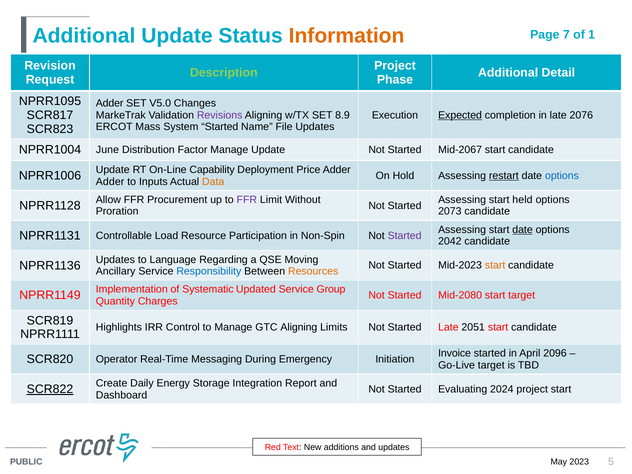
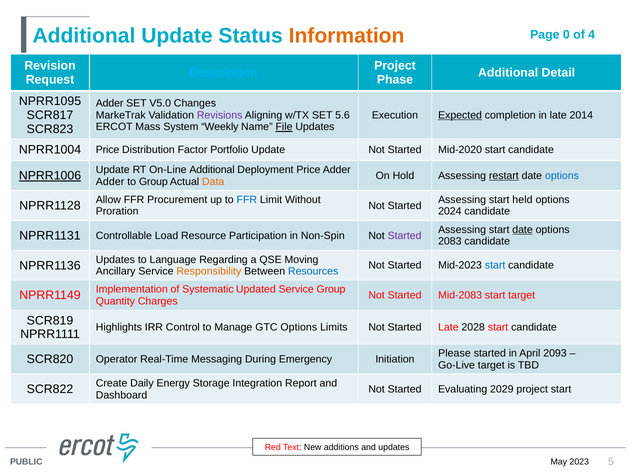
7: 7 -> 0
1: 1 -> 4
Description colour: light green -> light blue
8.9: 8.9 -> 5.6
2076: 2076 -> 2014
System Started: Started -> Weekly
File underline: none -> present
NPRR1004 June: June -> Price
Factor Manage: Manage -> Portfolio
Mid-2067: Mid-2067 -> Mid-2020
NPRR1006 underline: none -> present
On-Line Capability: Capability -> Additional
to Inputs: Inputs -> Group
FFR at (247, 200) colour: purple -> blue
2073: 2073 -> 2024
2042: 2042 -> 2083
start at (495, 265) colour: orange -> blue
Responsibility colour: blue -> orange
Resources colour: orange -> blue
Mid-2080: Mid-2080 -> Mid-2083
GTC Aligning: Aligning -> Options
2051: 2051 -> 2028
Invoice: Invoice -> Please
2096: 2096 -> 2093
SCR822 underline: present -> none
2024: 2024 -> 2029
